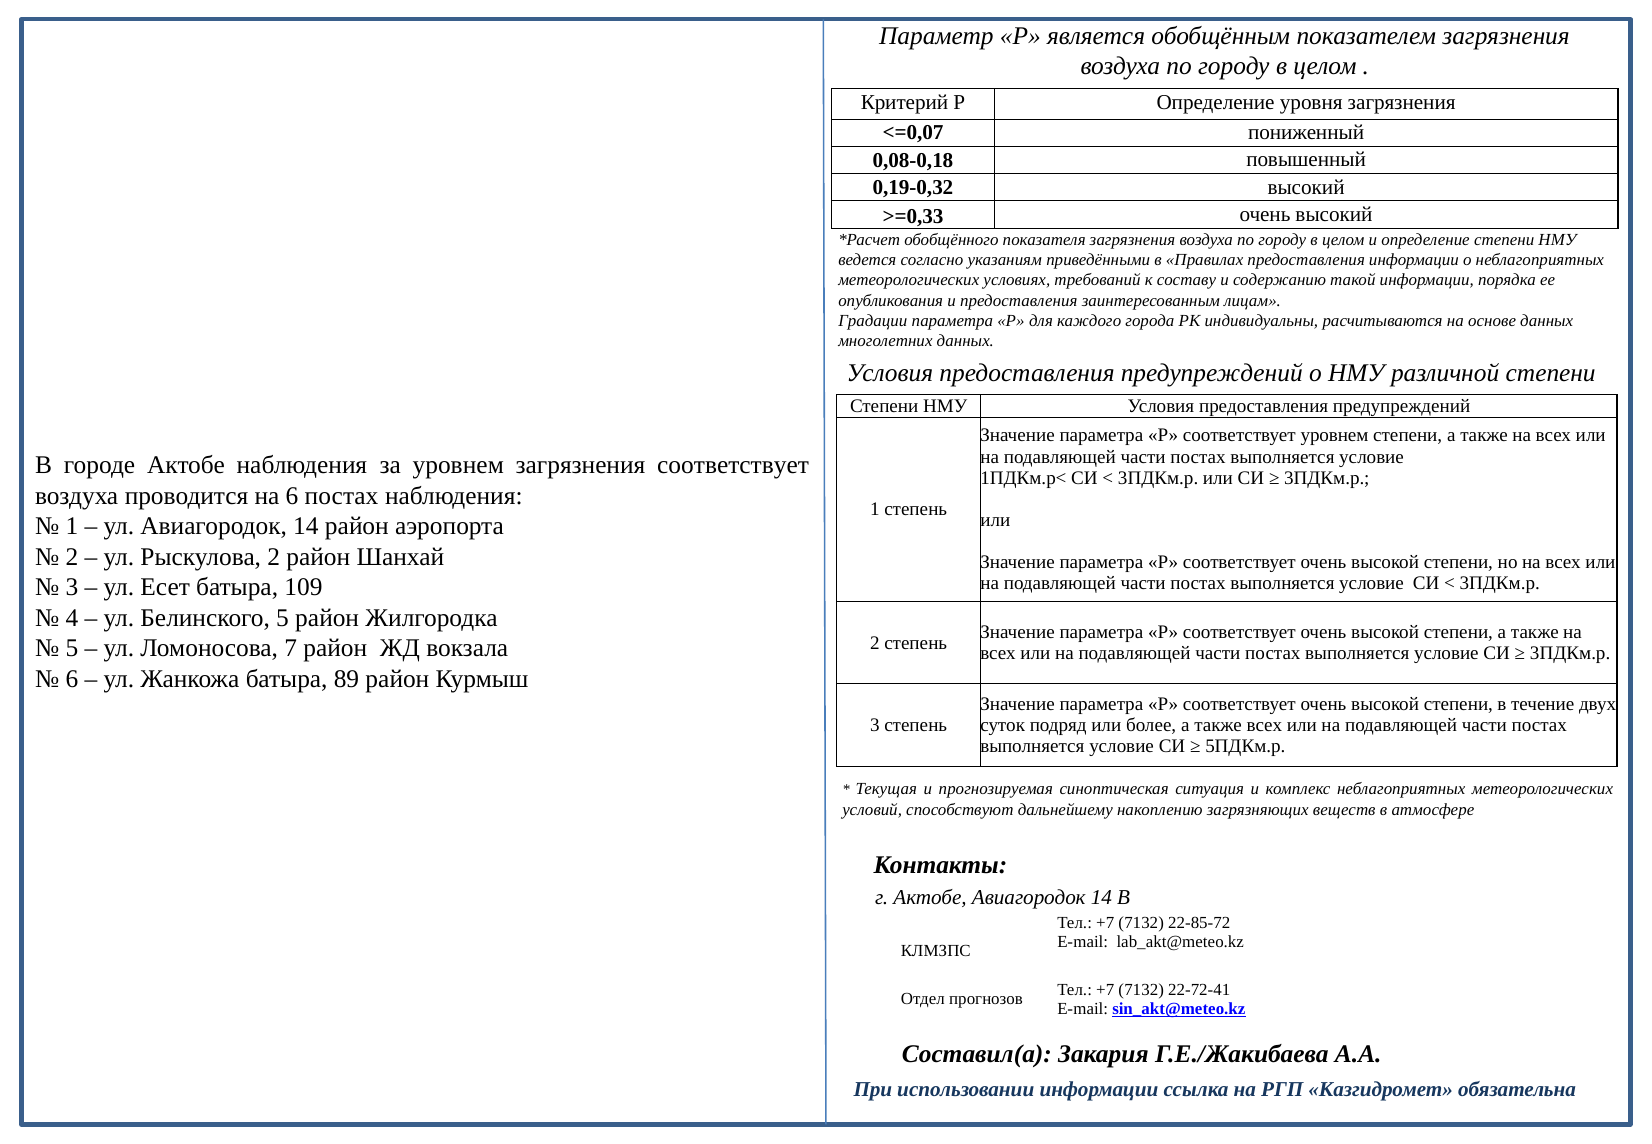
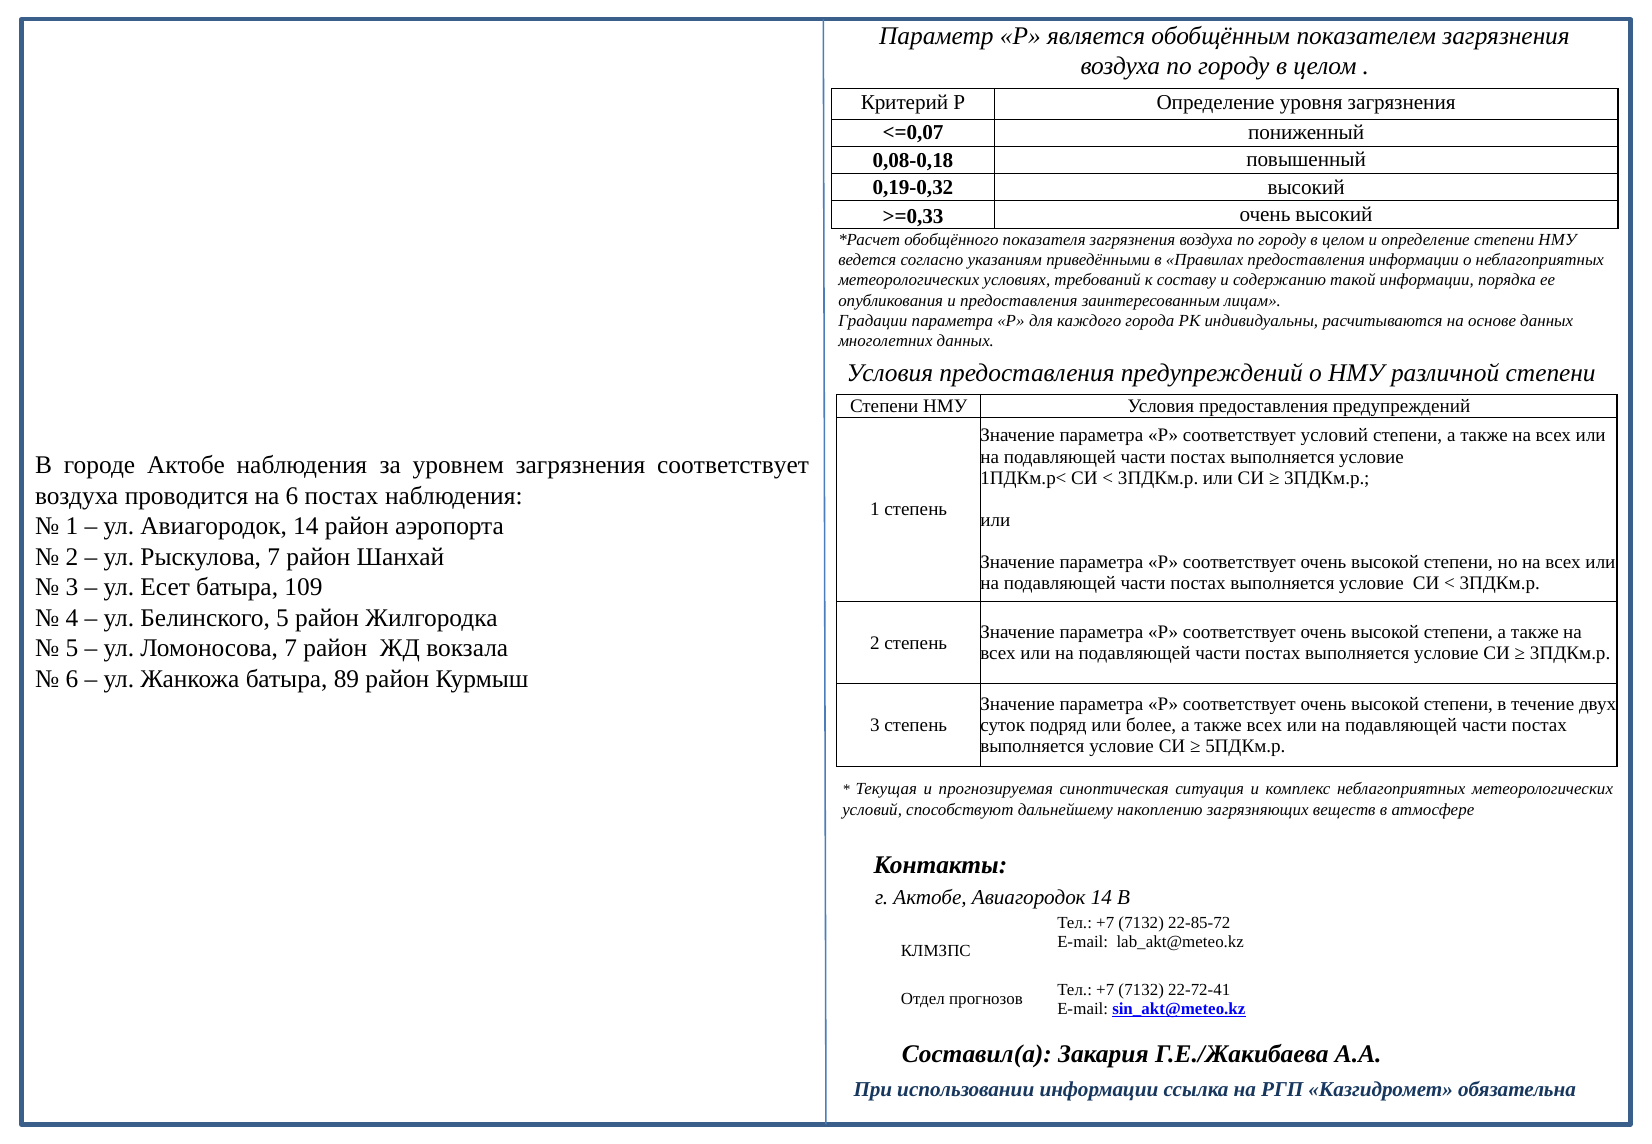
соответствует уровнем: уровнем -> условий
Рыскулова 2: 2 -> 7
